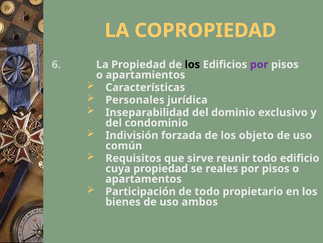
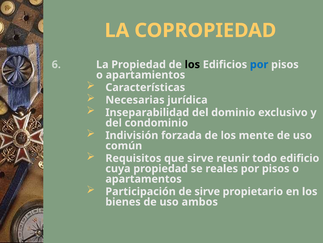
por at (259, 64) colour: purple -> blue
Personales: Personales -> Necesarias
objeto: objeto -> mente
de todo: todo -> sirve
